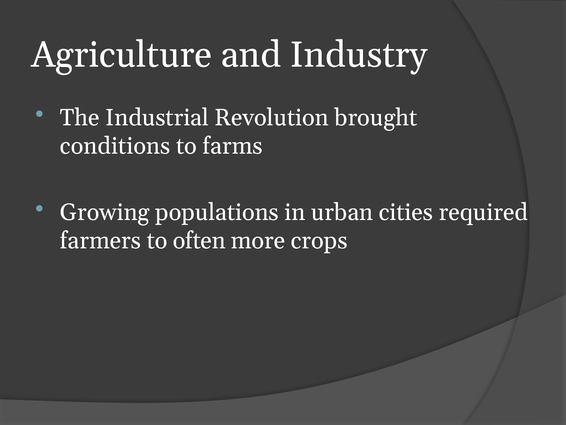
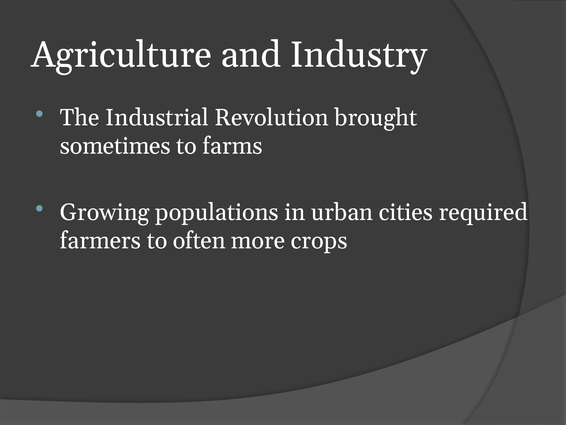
conditions: conditions -> sometimes
